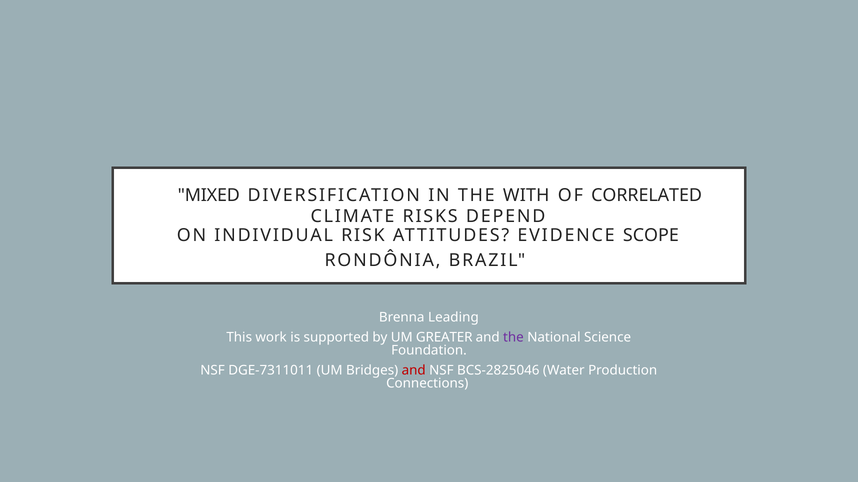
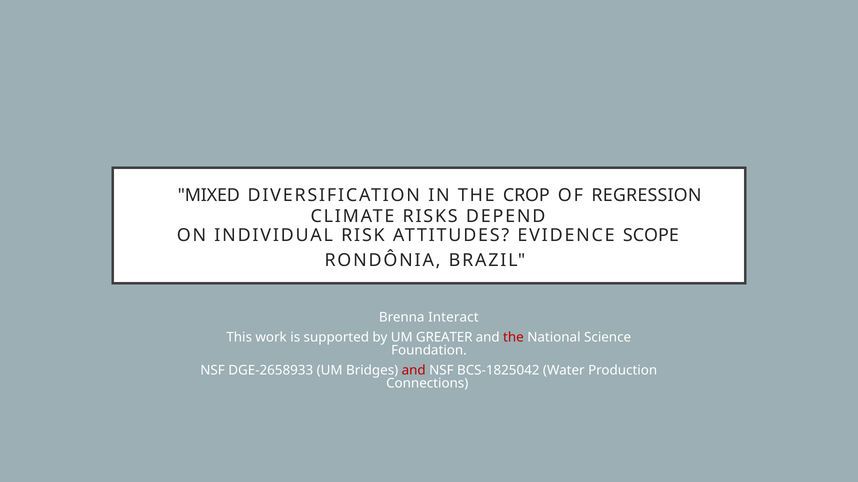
WITH: WITH -> CROP
CORRELATED: CORRELATED -> REGRESSION
Leading: Leading -> Interact
the at (513, 338) colour: purple -> red
DGE-7311011: DGE-7311011 -> DGE-2658933
BCS-2825046: BCS-2825046 -> BCS-1825042
